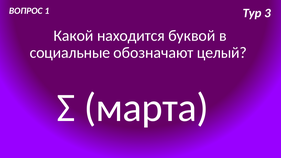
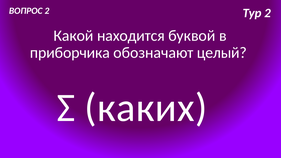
ВОПРОС 1: 1 -> 2
Тур 3: 3 -> 2
социальные: социальные -> приборчика
марта: марта -> каких
